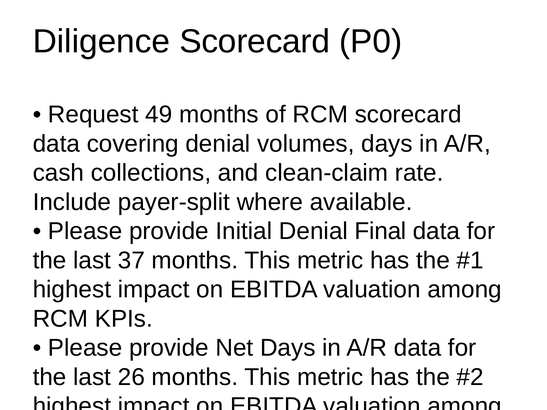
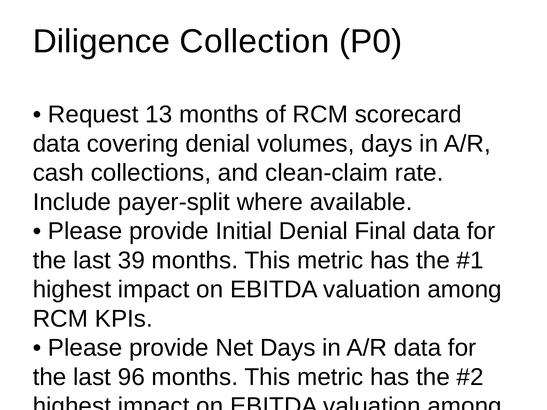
Diligence Scorecard: Scorecard -> Collection
49: 49 -> 13
37: 37 -> 39
26: 26 -> 96
